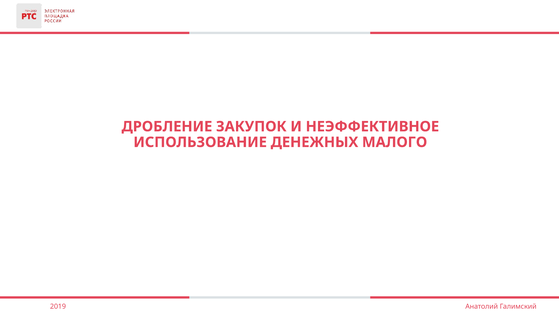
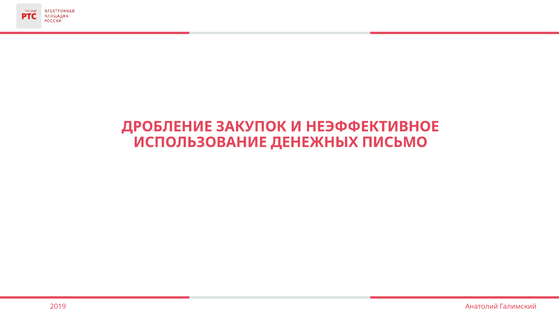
МАЛОГО: МАЛОГО -> ПИСЬМО
